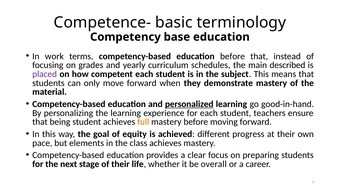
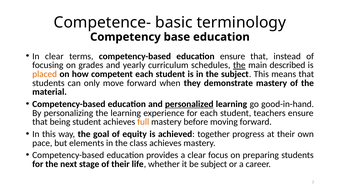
In work: work -> clear
education before: before -> ensure
the at (239, 65) underline: none -> present
placed colour: purple -> orange
different: different -> together
be overall: overall -> subject
